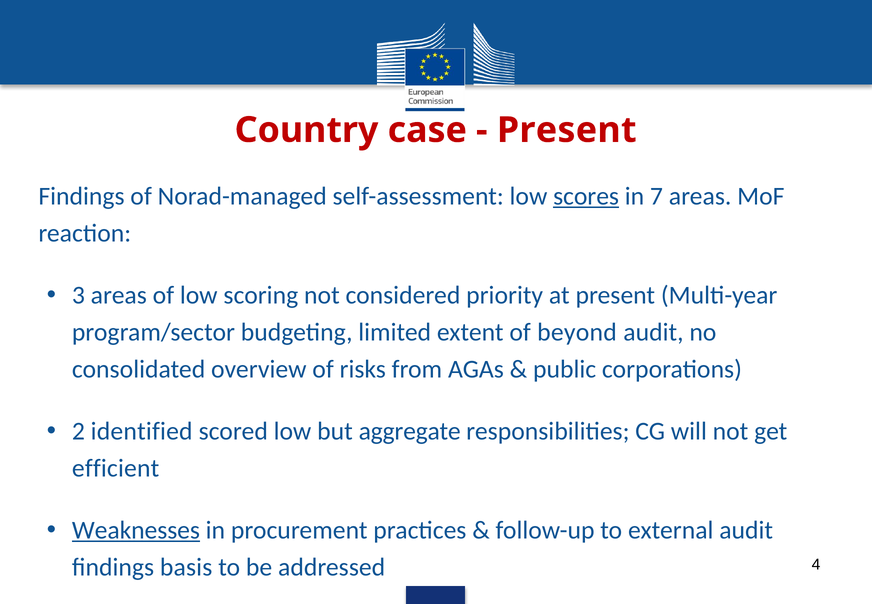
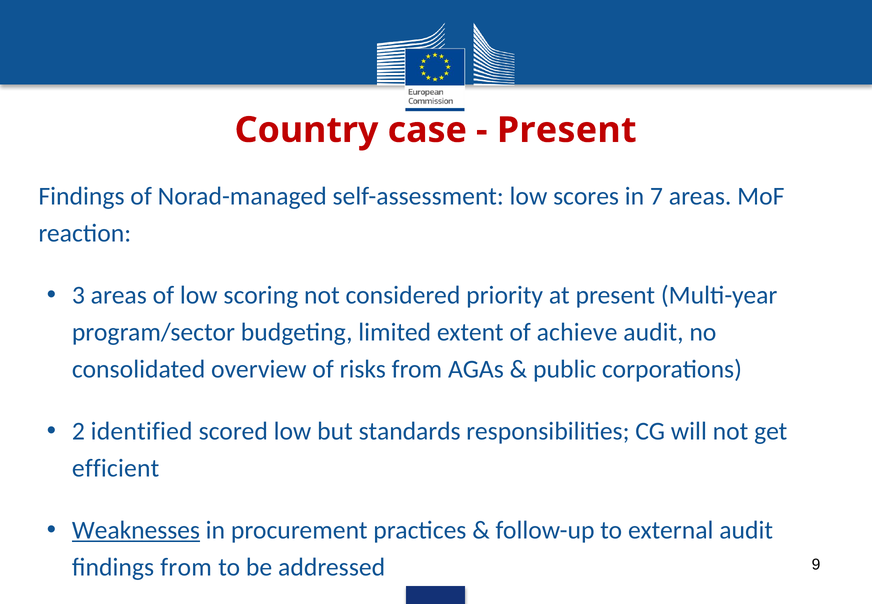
scores underline: present -> none
beyond: beyond -> achieve
aggregate: aggregate -> standards
findings basis: basis -> from
4: 4 -> 9
